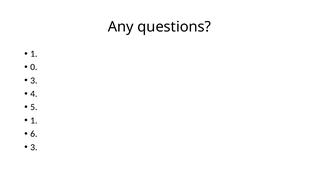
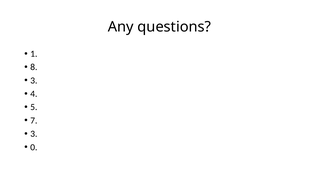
0: 0 -> 8
1 at (34, 121): 1 -> 7
6 at (34, 134): 6 -> 3
3 at (34, 148): 3 -> 0
